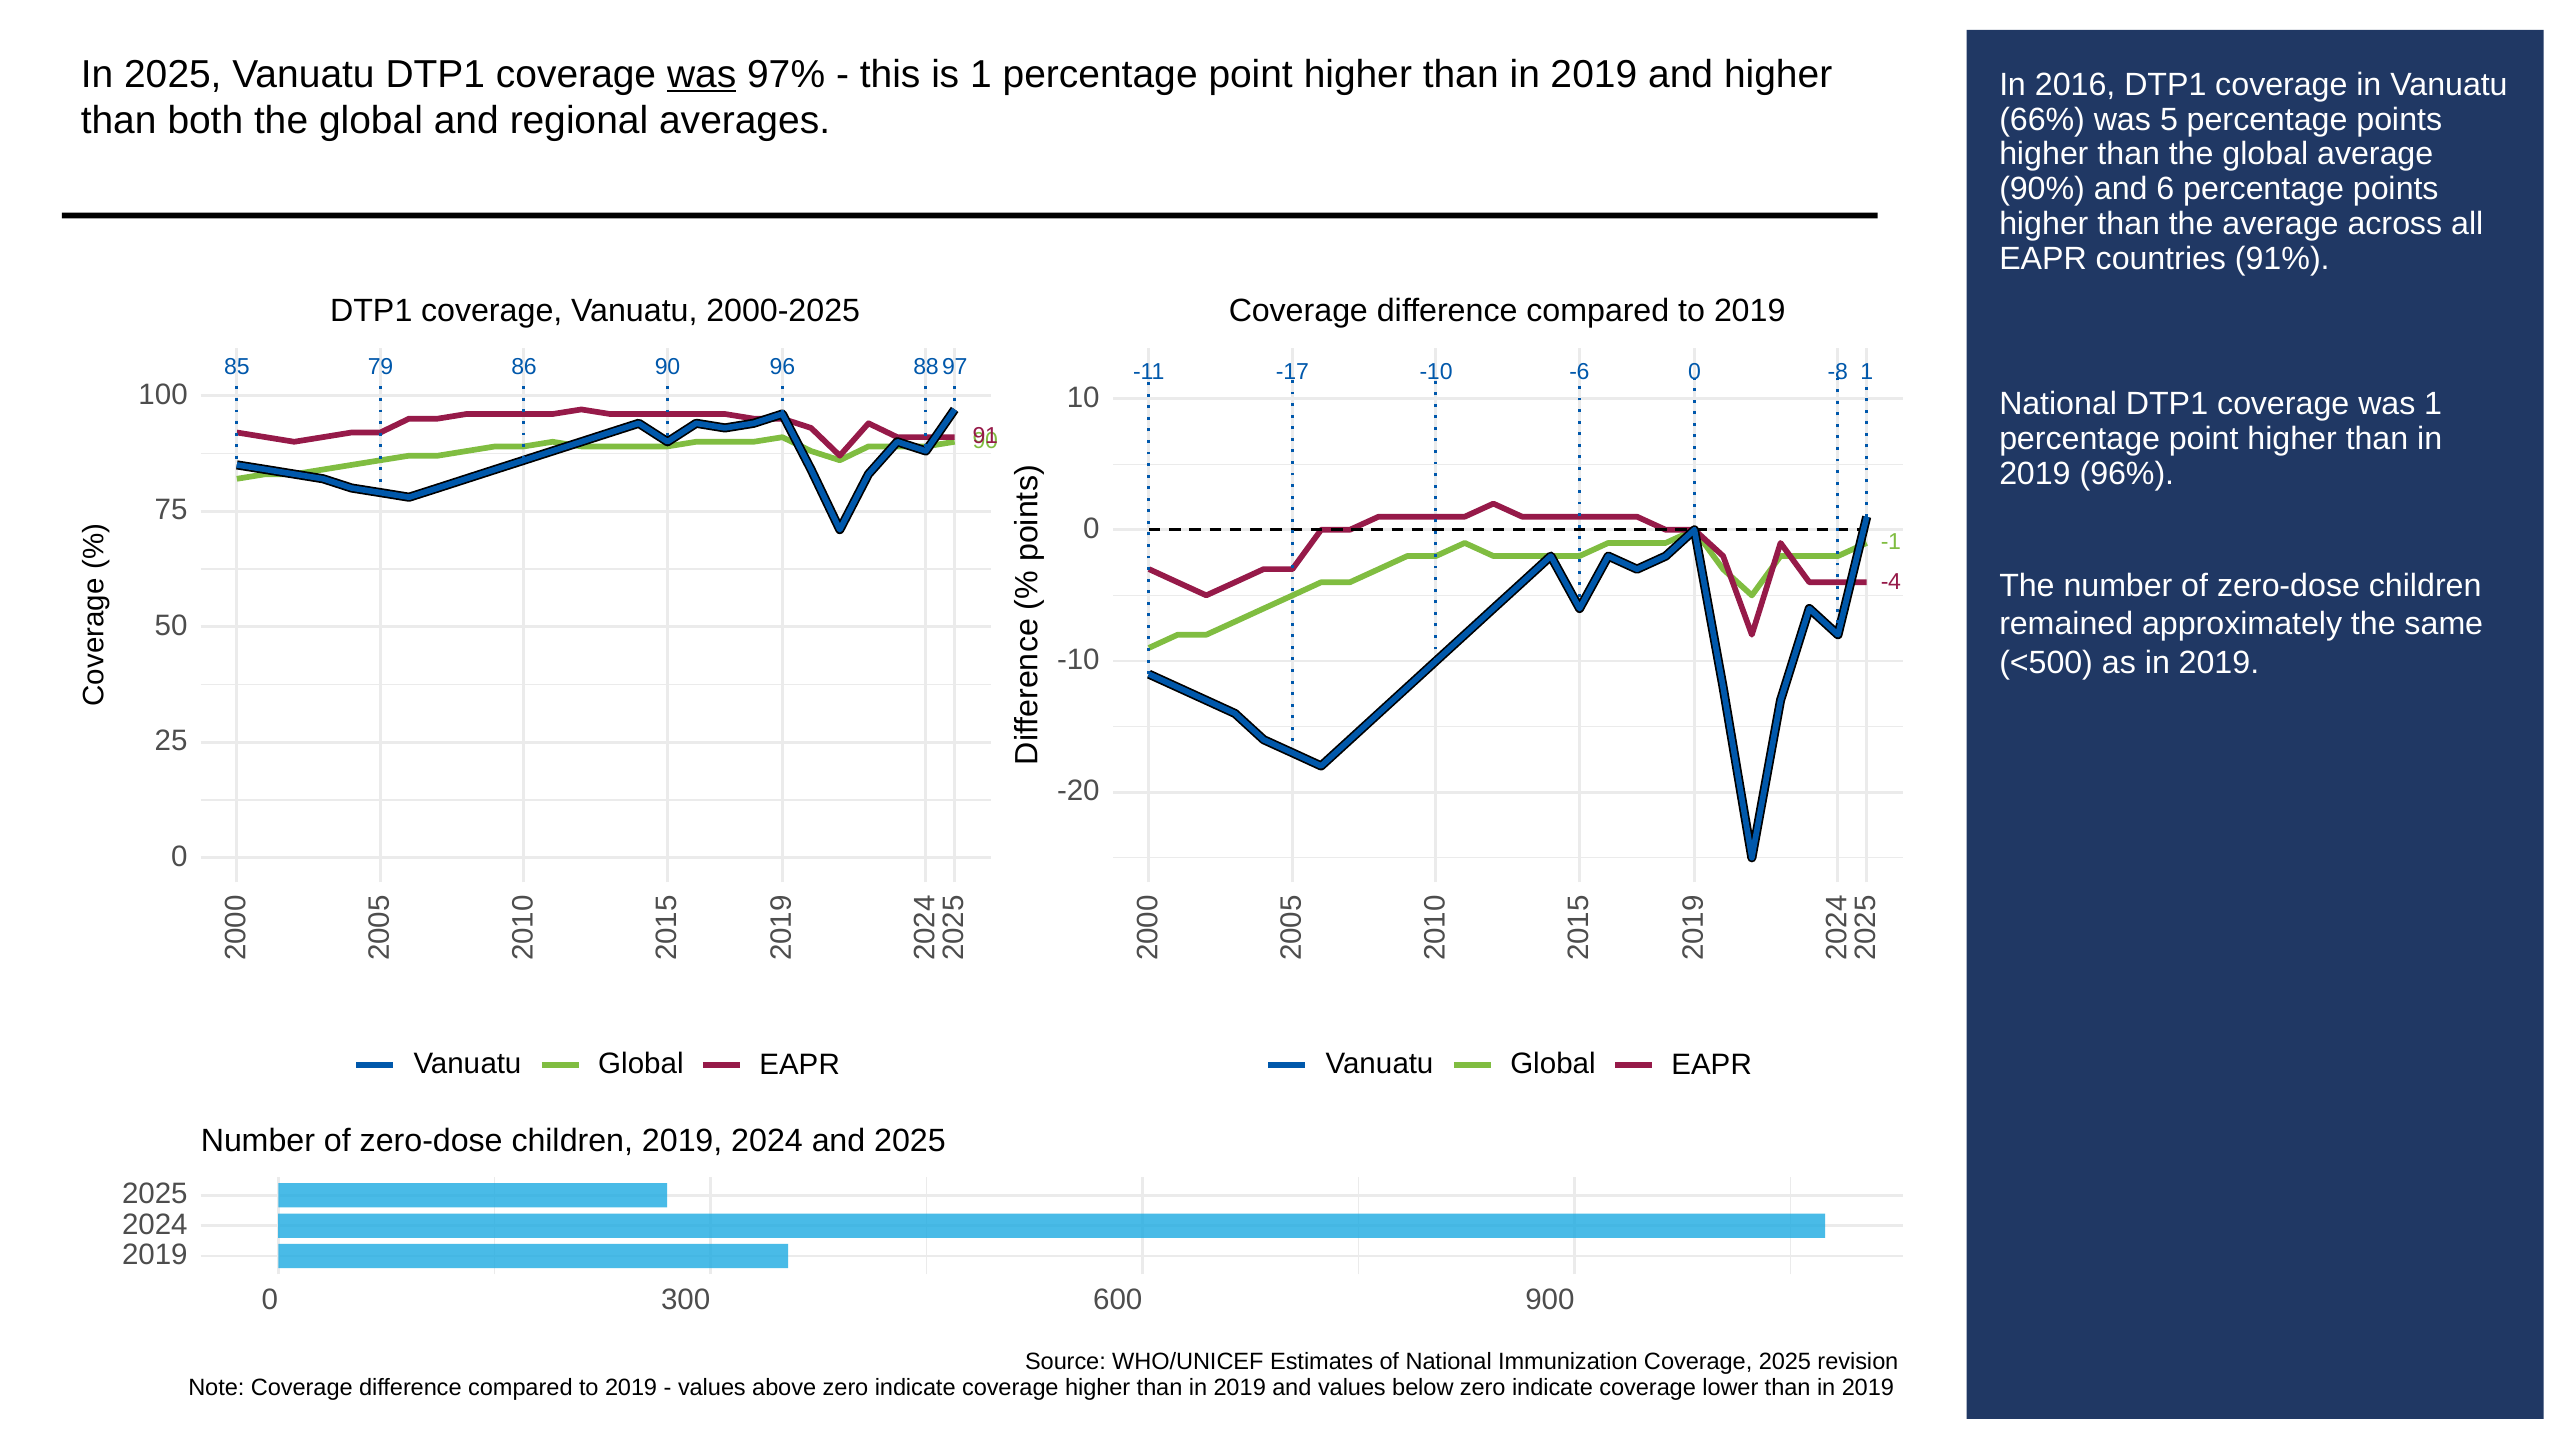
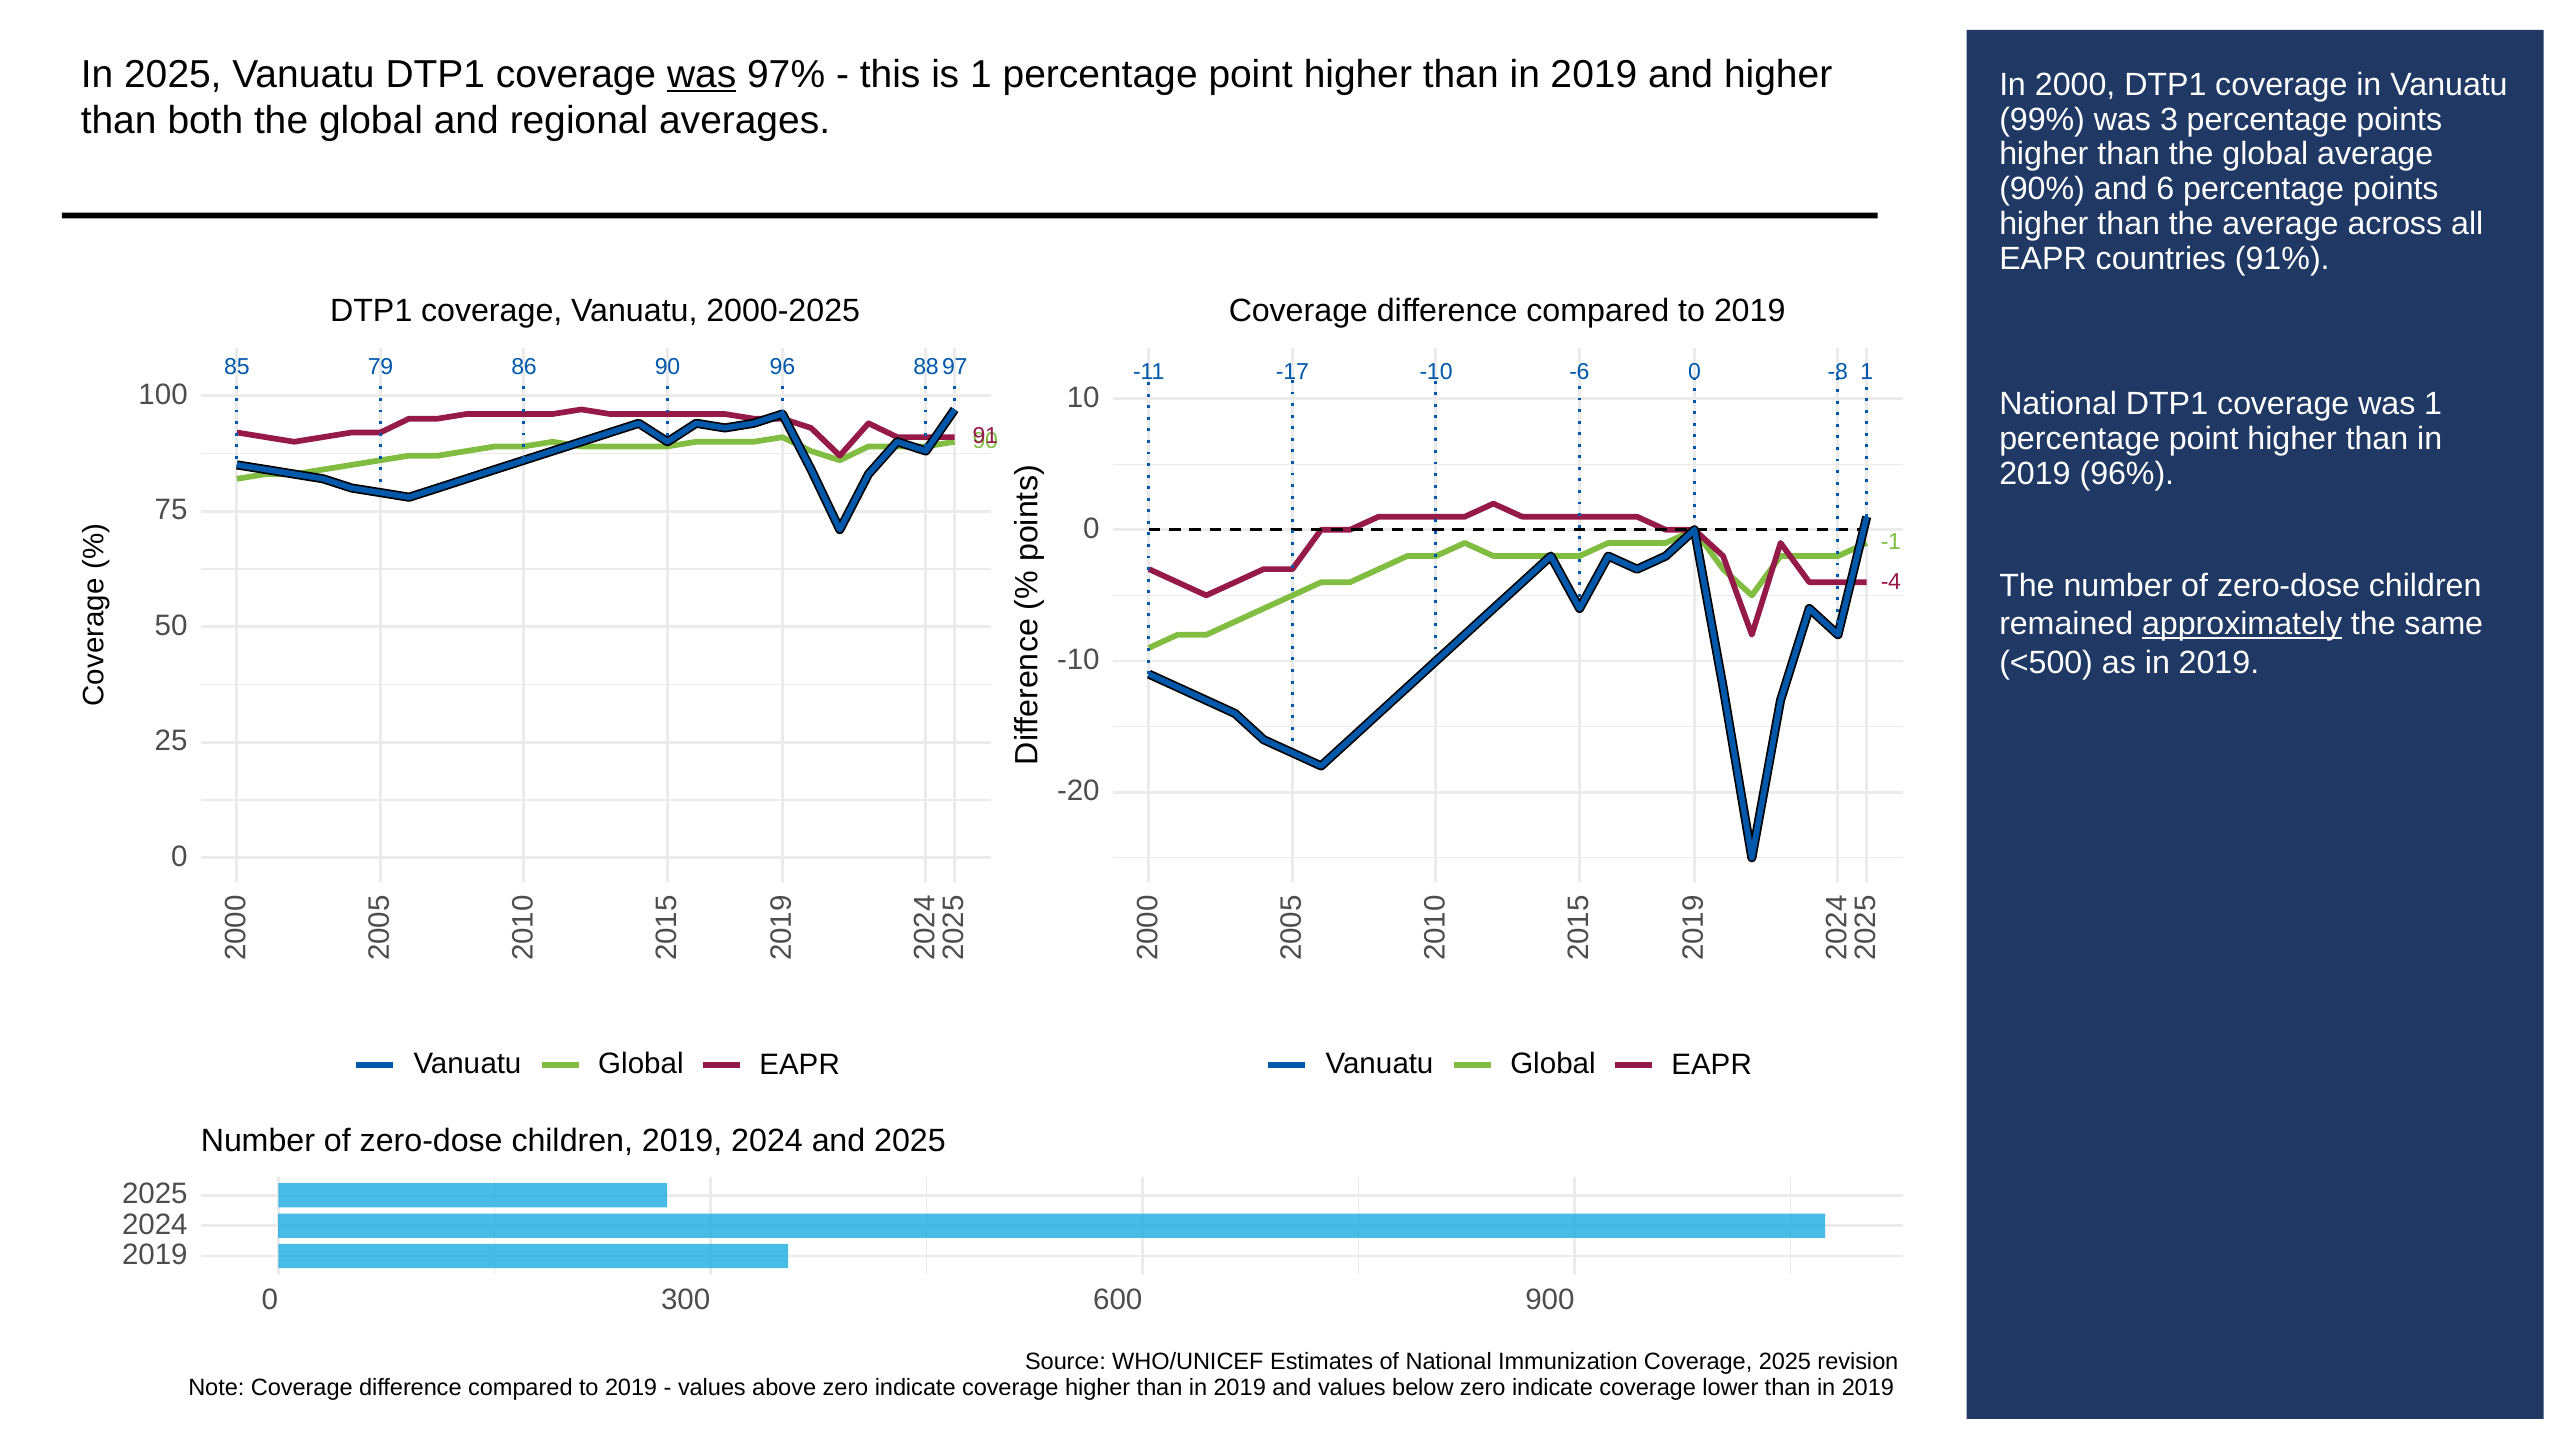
2016: 2016 -> 2000
66%: 66% -> 99%
was 5: 5 -> 3
approximately underline: none -> present
